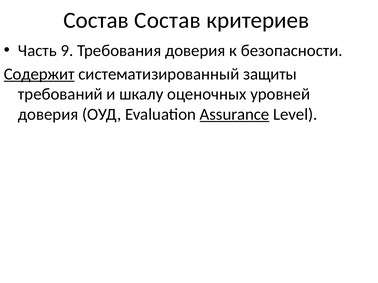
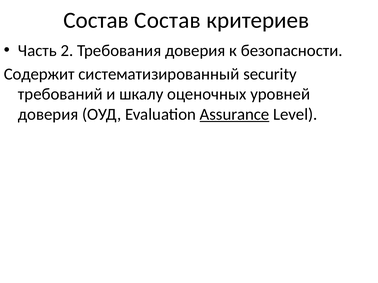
9: 9 -> 2
Содержит underline: present -> none
защиты: защиты -> security
